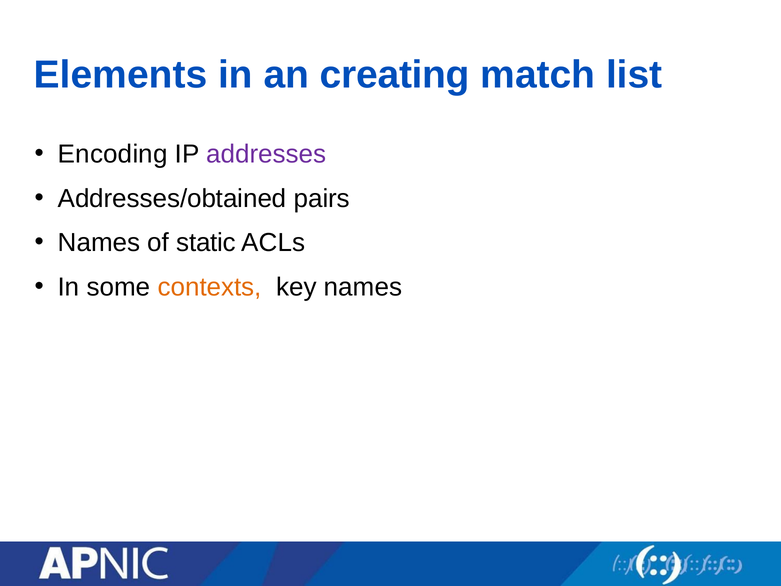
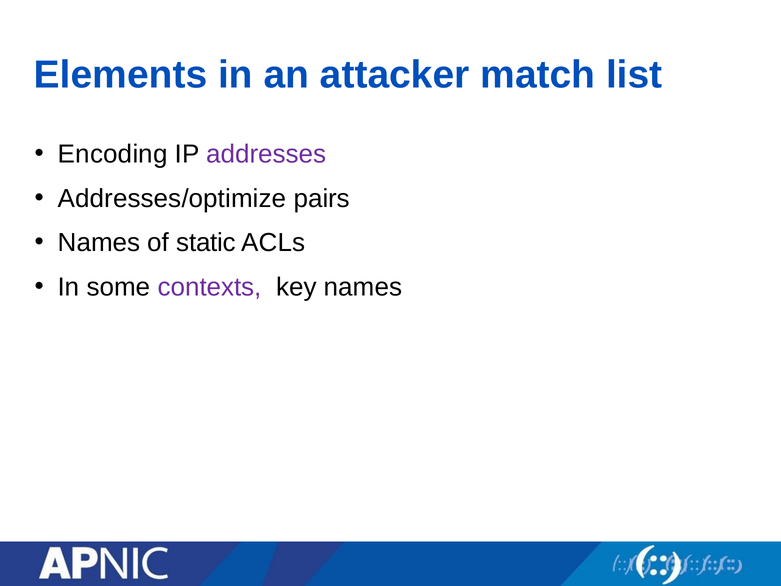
creating: creating -> attacker
Addresses/obtained: Addresses/obtained -> Addresses/optimize
contexts colour: orange -> purple
